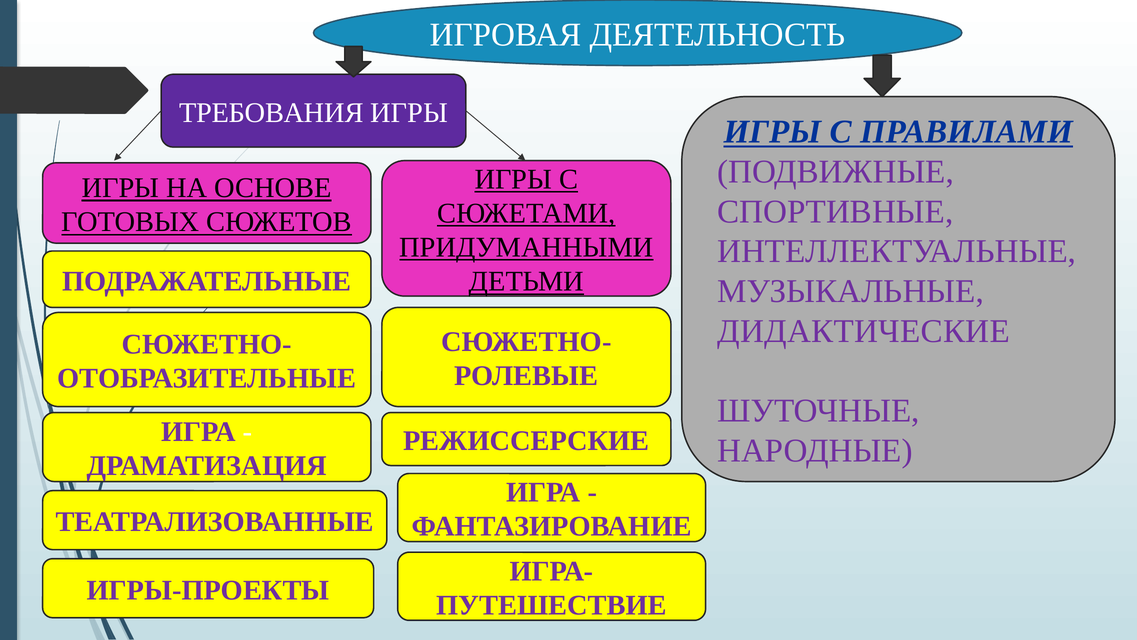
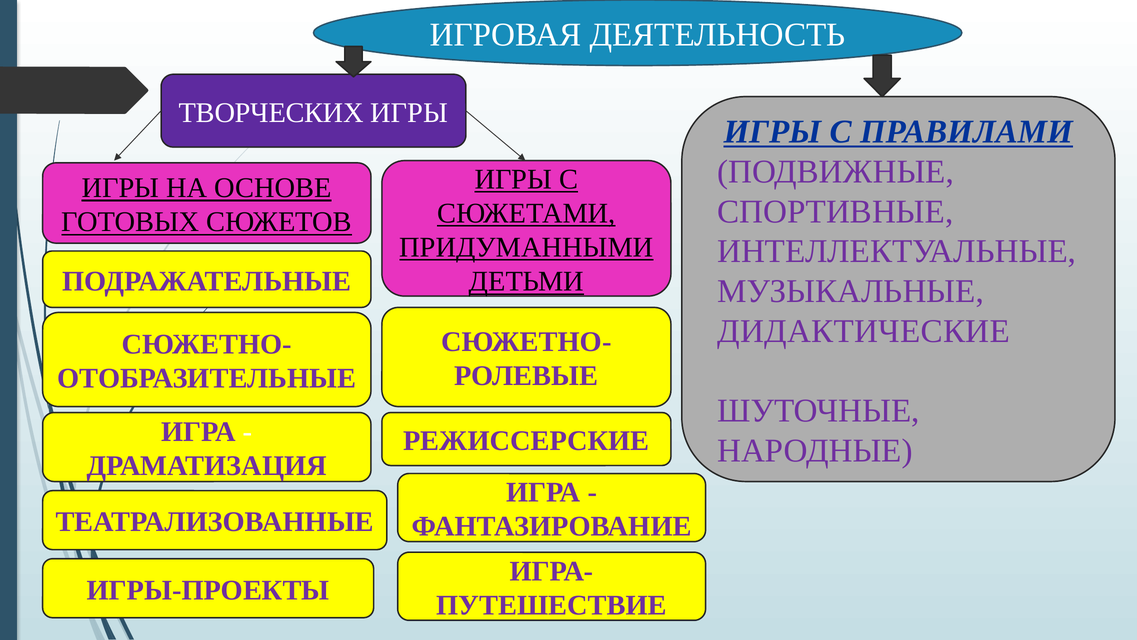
ТРЕБОВАНИЯ: ТРЕБОВАНИЯ -> ТВОРЧЕСКИХ
